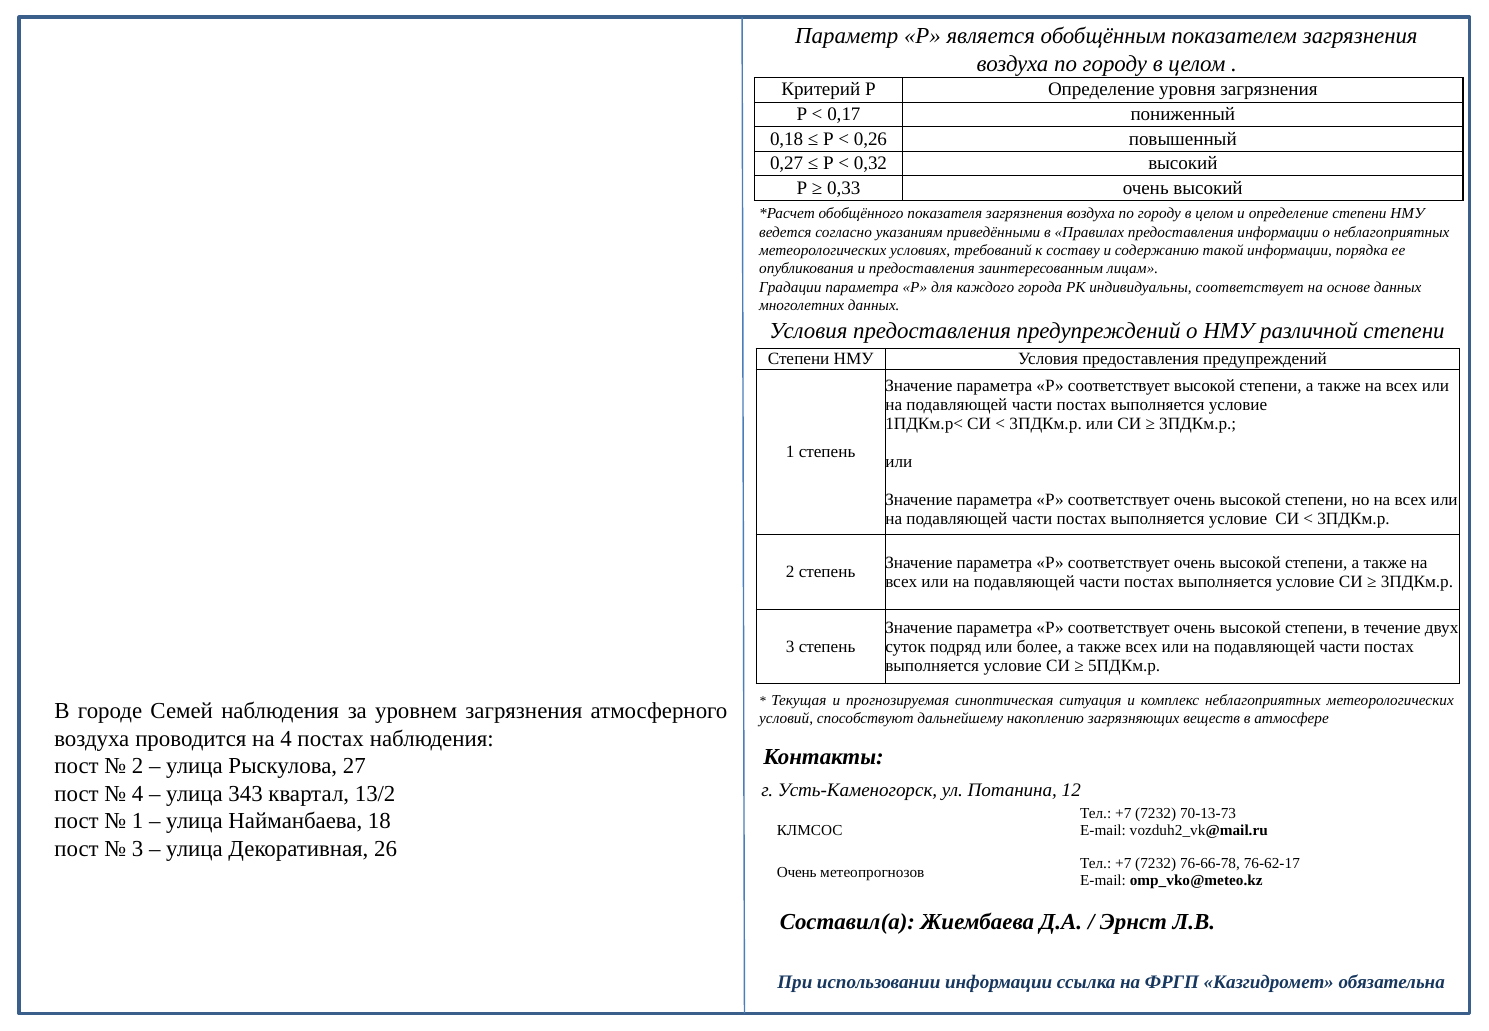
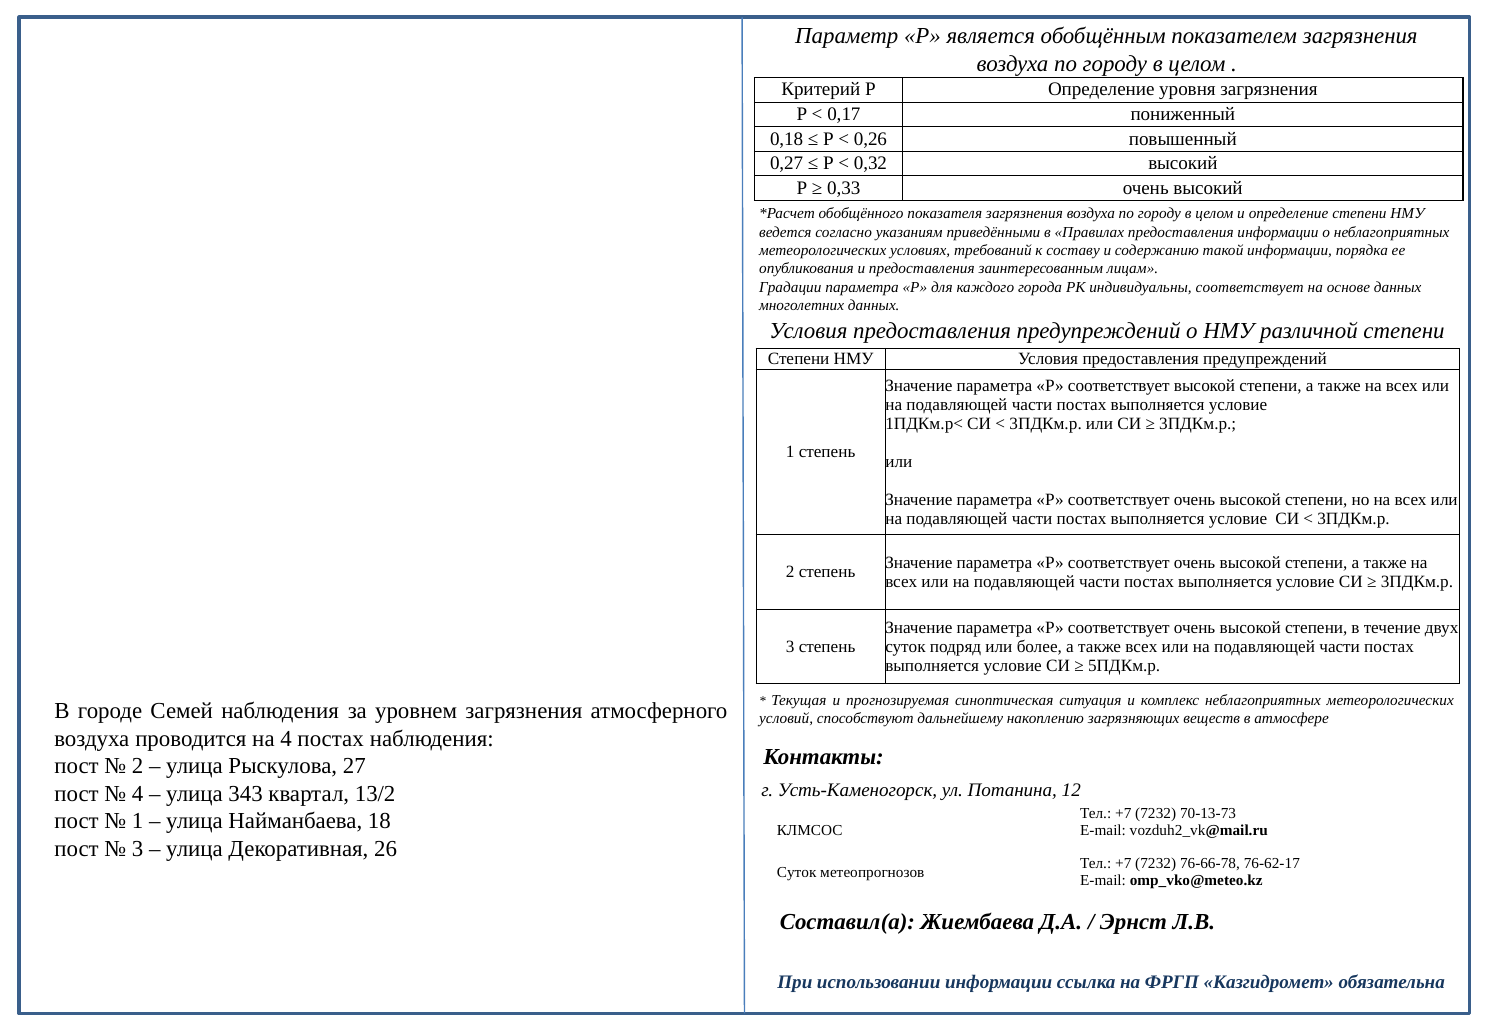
Очень at (797, 872): Очень -> Суток
